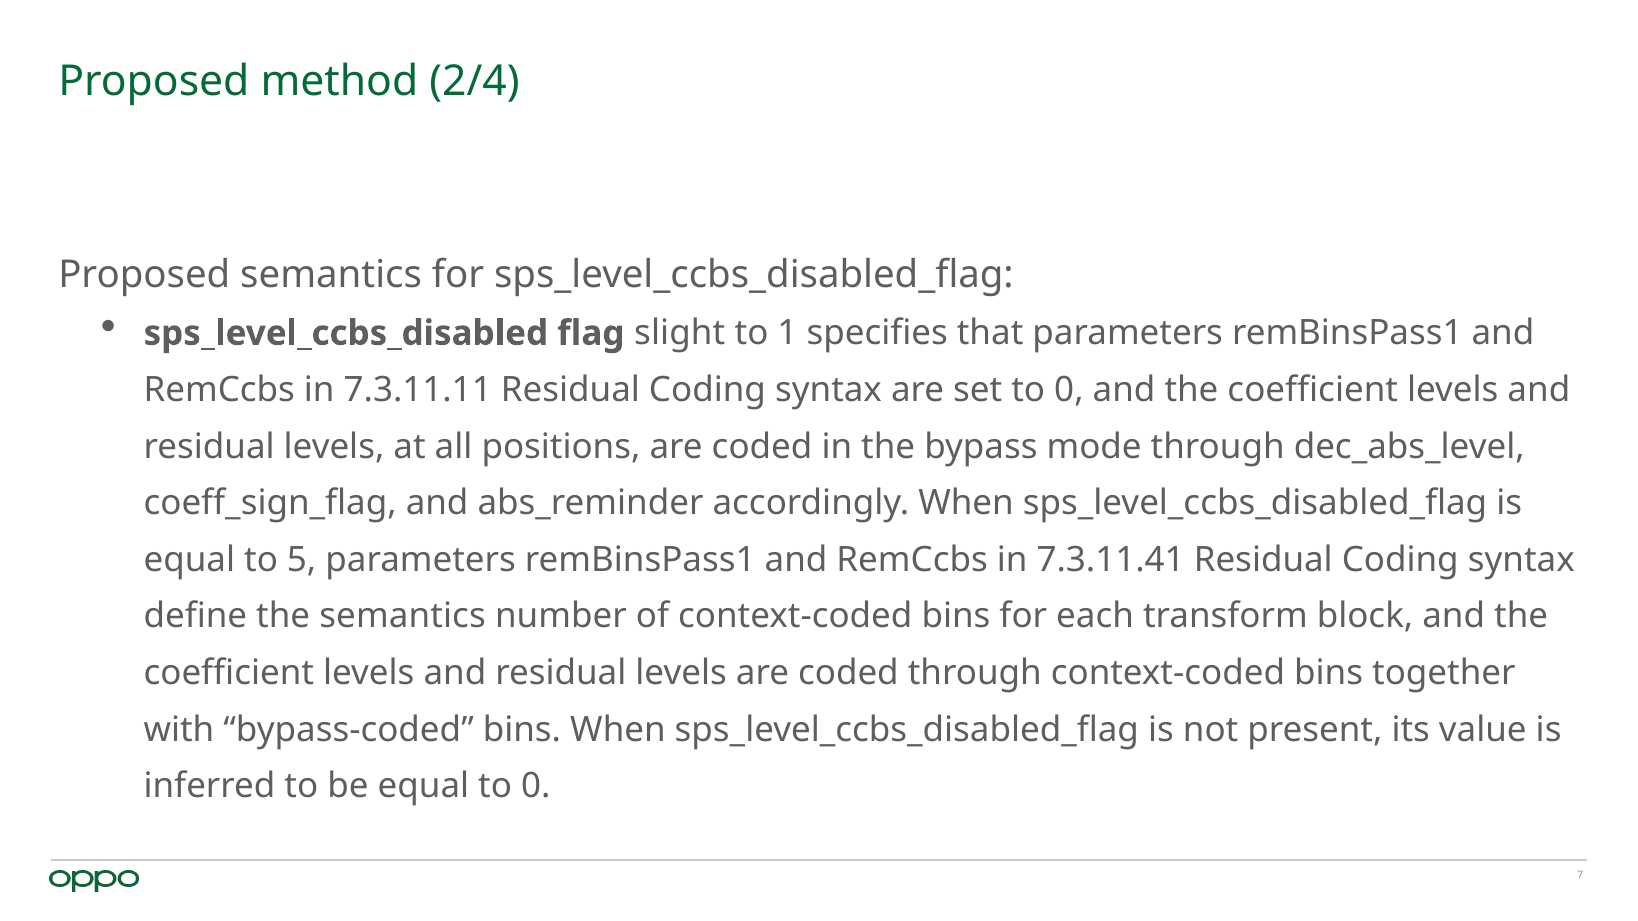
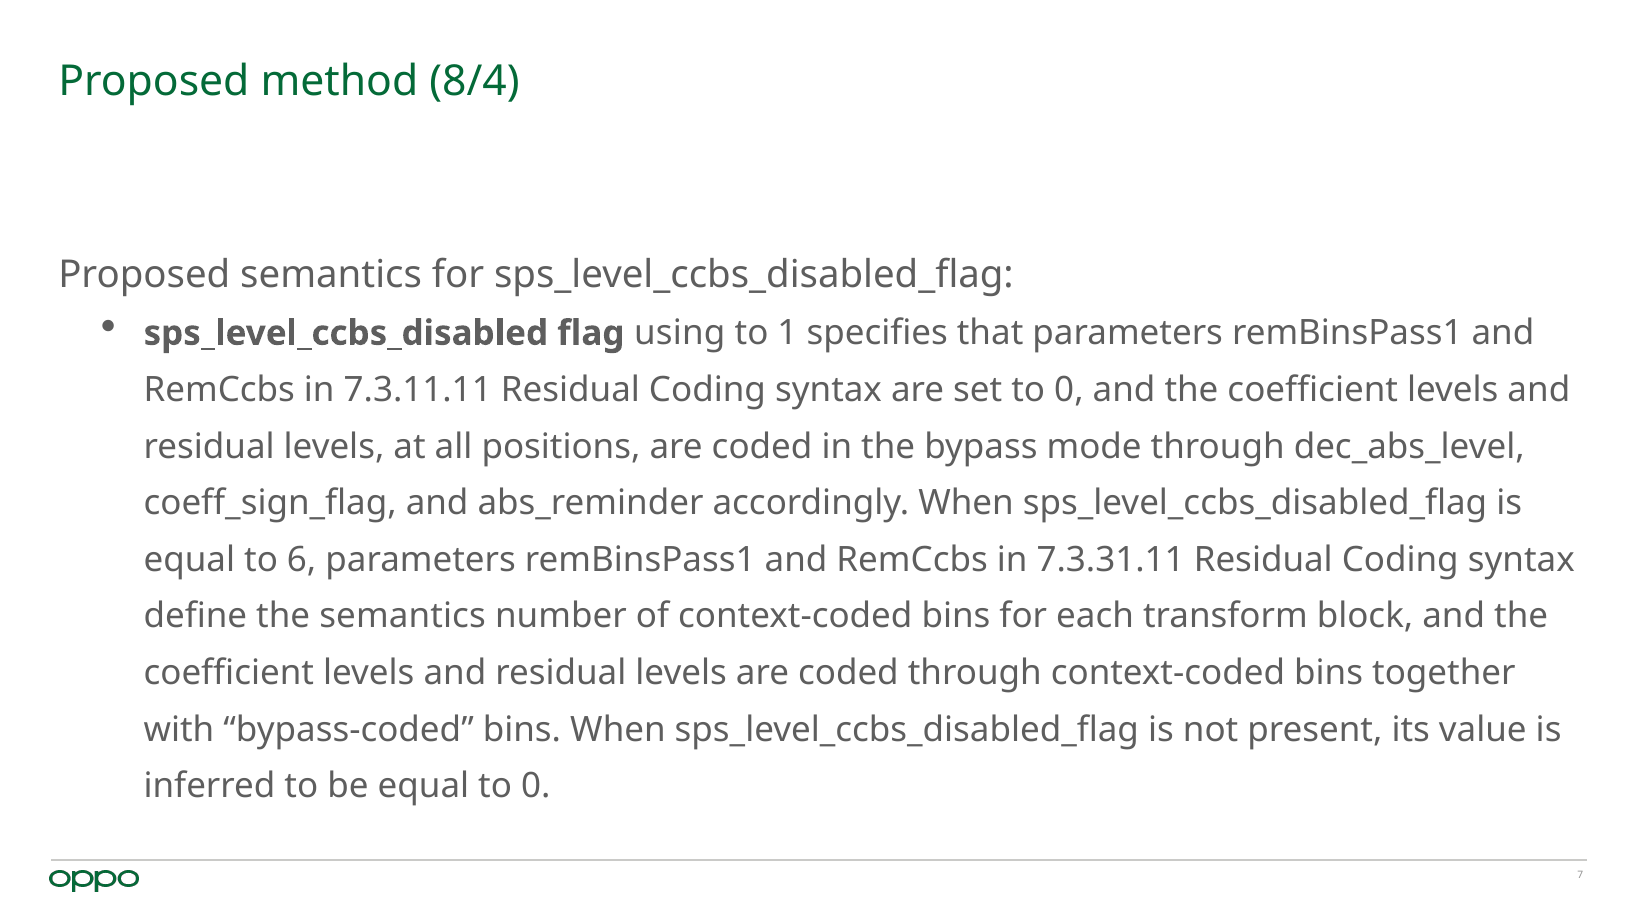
2/4: 2/4 -> 8/4
slight: slight -> using
5: 5 -> 6
7.3.11.41: 7.3.11.41 -> 7.3.31.11
